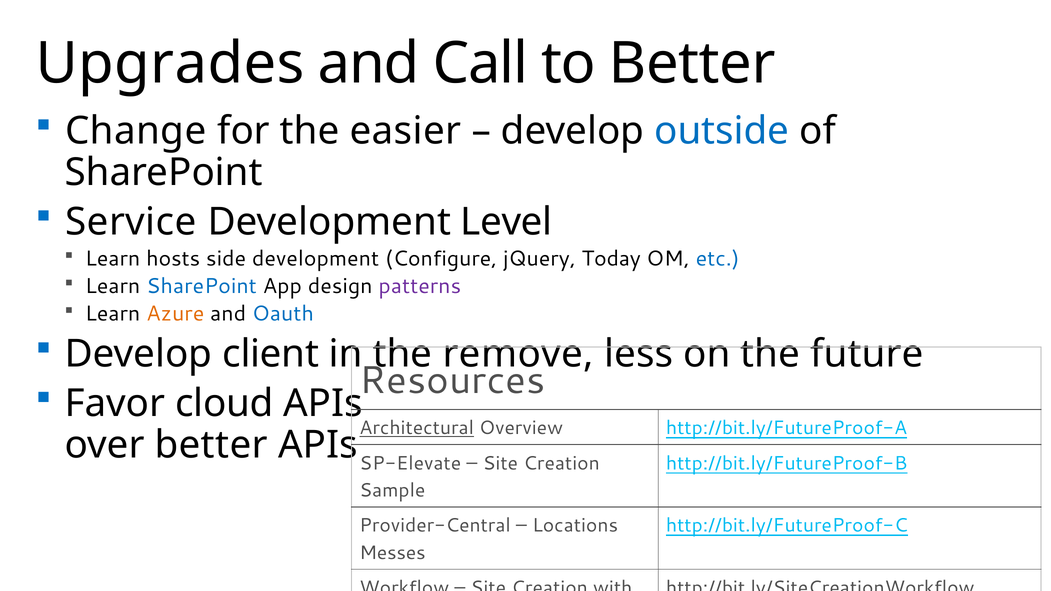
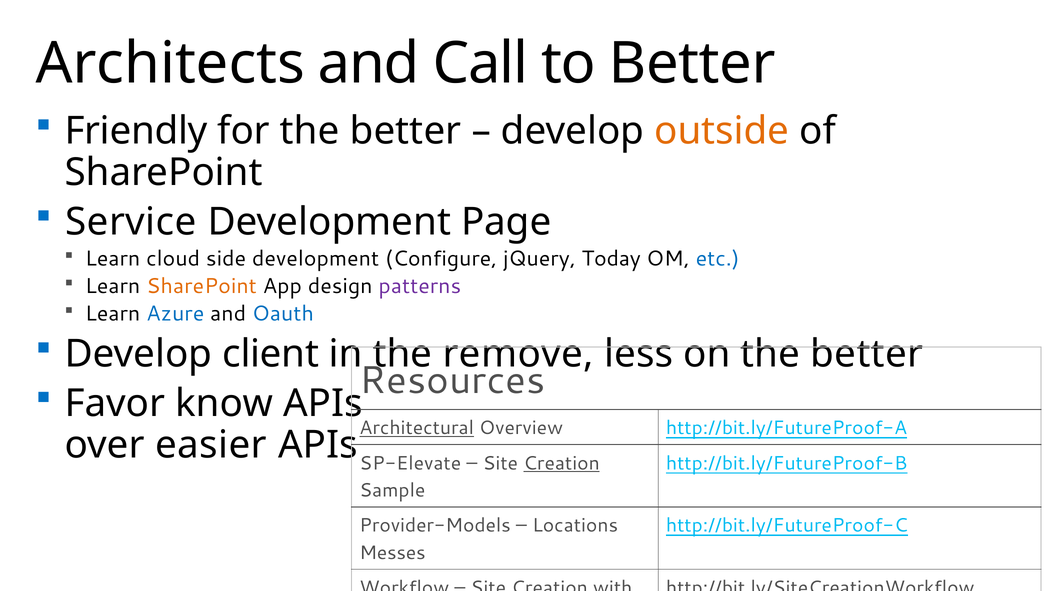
Upgrades: Upgrades -> Architects
Change: Change -> Friendly
for the easier: easier -> better
outside colour: blue -> orange
Level: Level -> Page
hosts: hosts -> cloud
SharePoint at (202, 286) colour: blue -> orange
Azure colour: orange -> blue
on the future: future -> better
cloud: cloud -> know
over better: better -> easier
Creation at (561, 463) underline: none -> present
Provider-Central: Provider-Central -> Provider-Models
